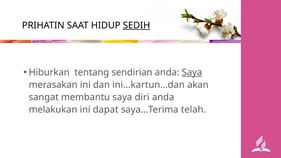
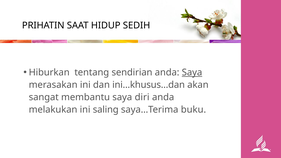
SEDIH underline: present -> none
ini…kartun…dan: ini…kartun…dan -> ini…khusus…dan
dapat: dapat -> saling
telah: telah -> buku
